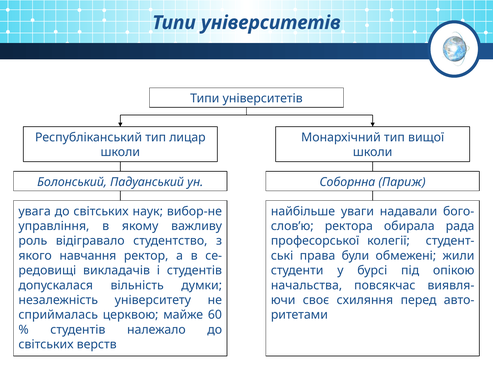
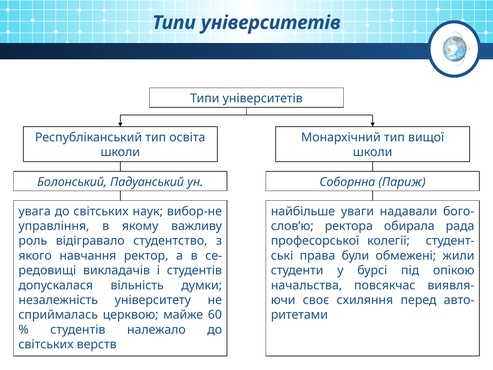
лицар: лицар -> освіта
